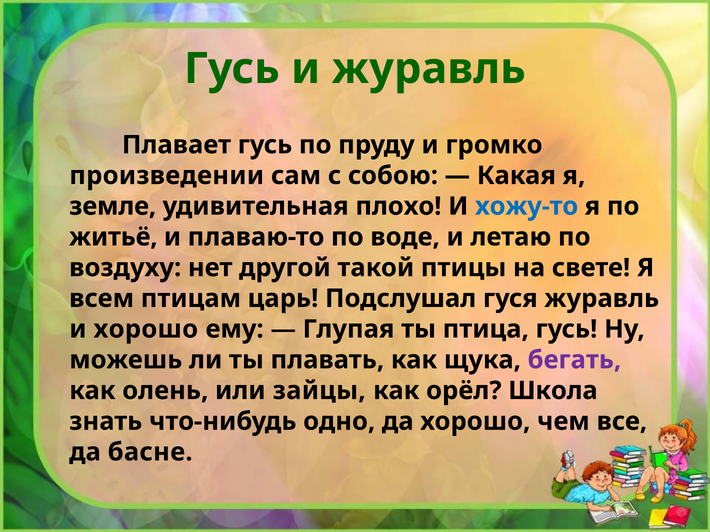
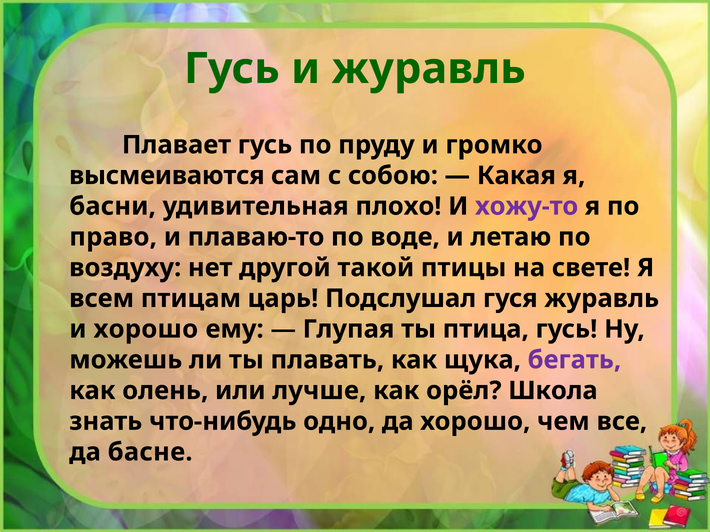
произведении: произведении -> высмеиваются
земле: земле -> басни
хожу-то colour: blue -> purple
житьё: житьё -> право
зайцы: зайцы -> лучше
